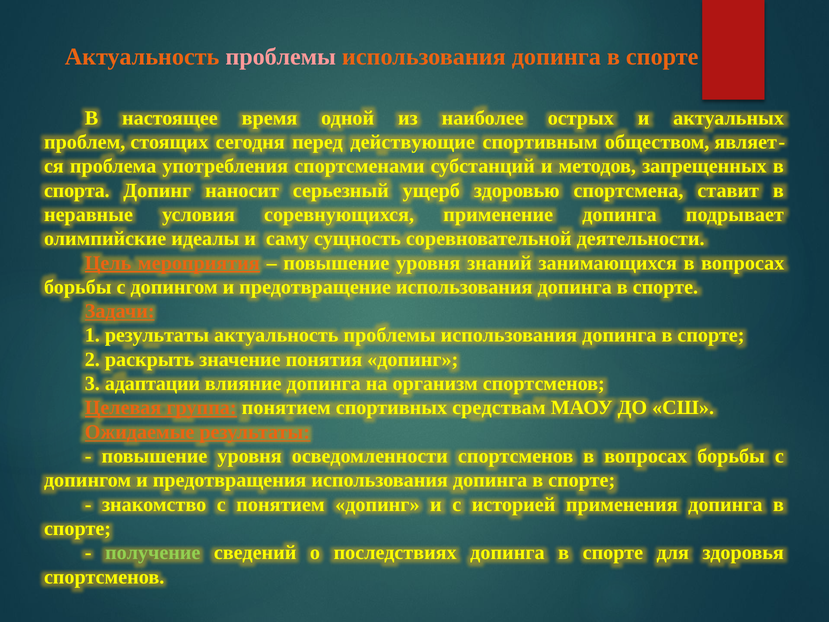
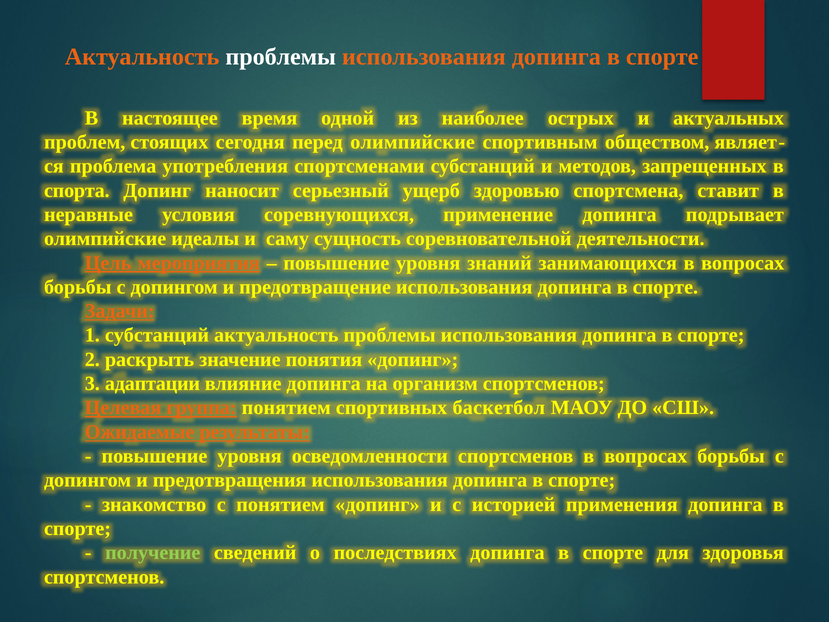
проблемы at (281, 57) colour: pink -> white
перед действующие: действующие -> олимпийские
1 результаты: результаты -> субстанций
средствам: средствам -> баскетбол
